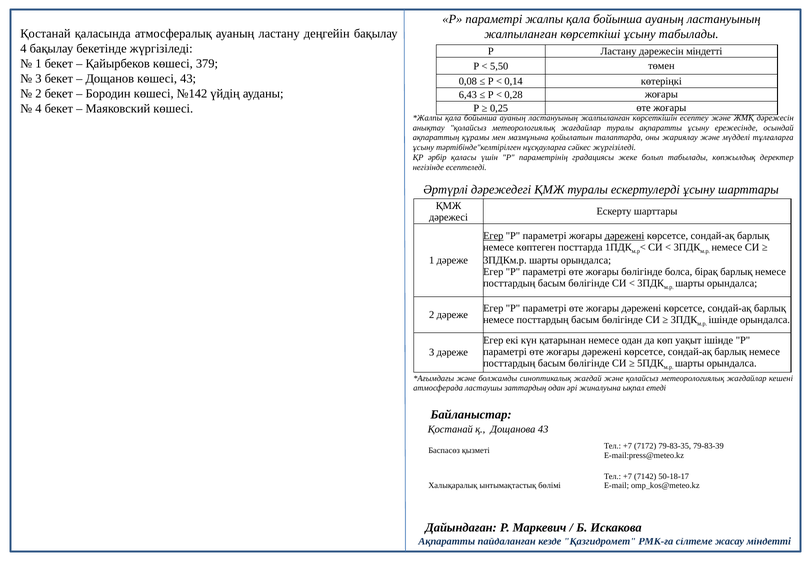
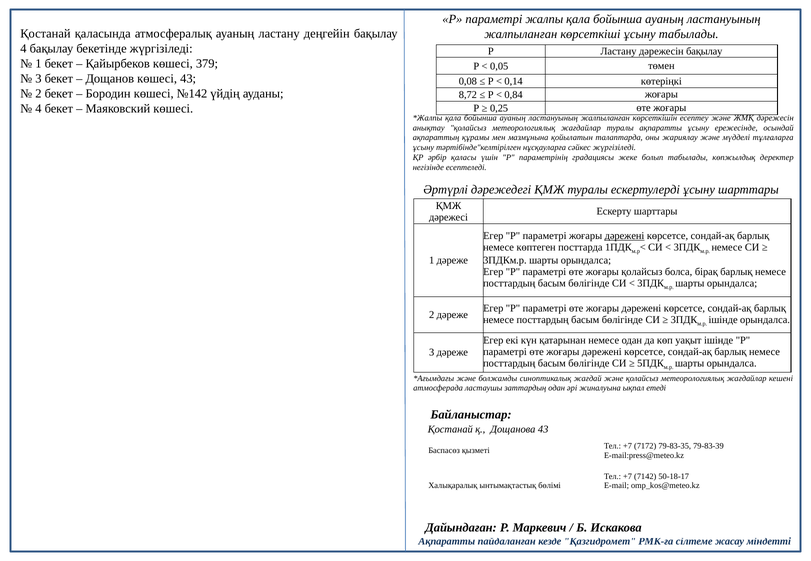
дәрежесін міндетті: міндетті -> бақылау
5,50: 5,50 -> 0,05
6,43: 6,43 -> 8,72
0,28: 0,28 -> 0,84
Егер at (493, 236) underline: present -> none
жоғары бөлігінде: бөлігінде -> қолайсыз
